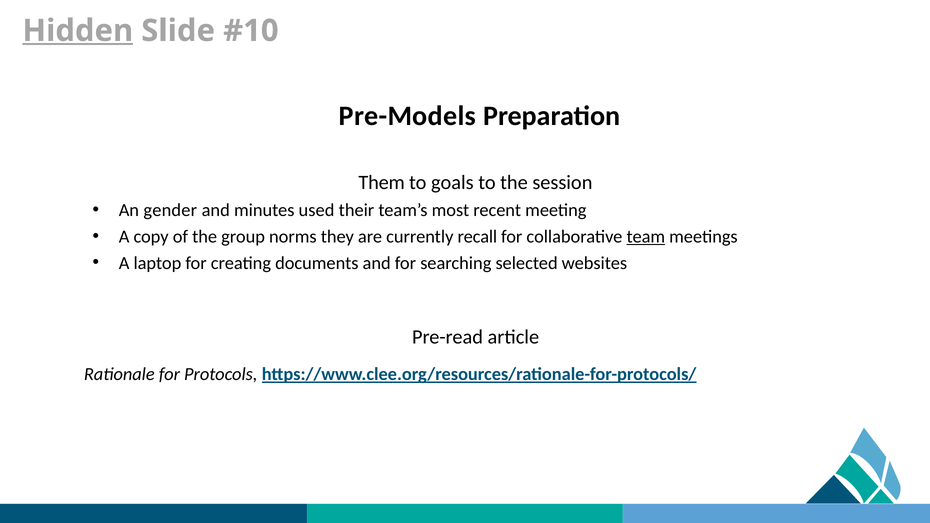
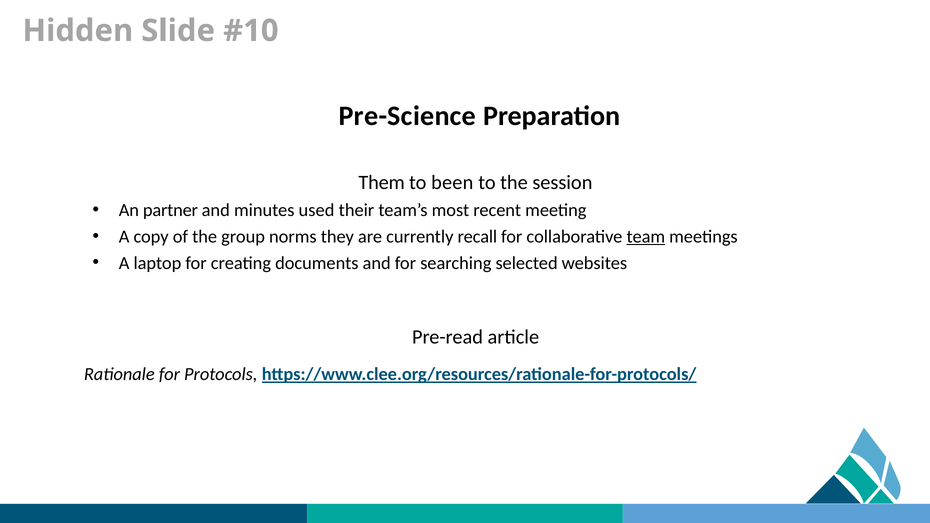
Hidden underline: present -> none
Pre-Models: Pre-Models -> Pre-Science
goals: goals -> been
gender: gender -> partner
